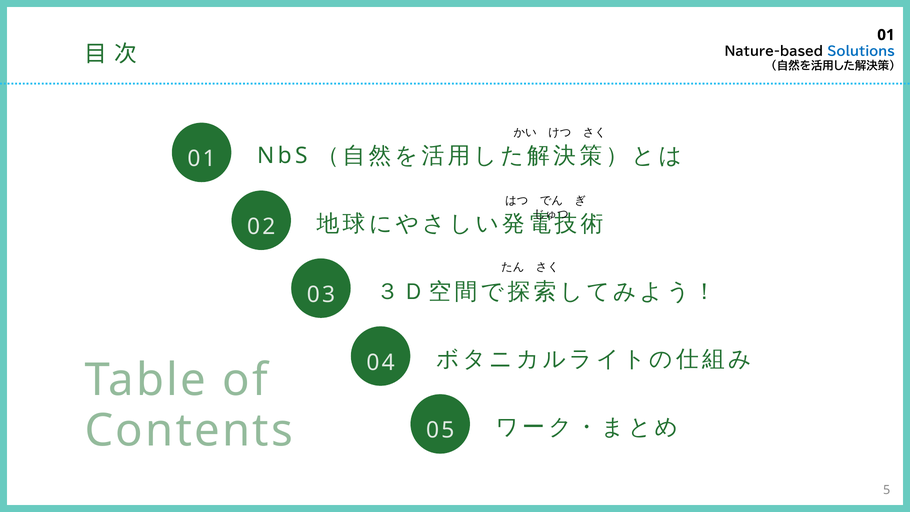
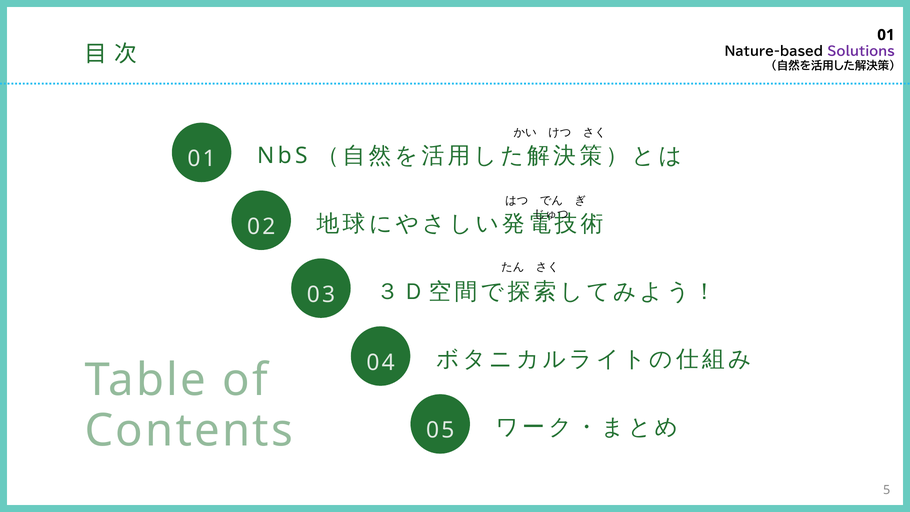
Solutions colour: blue -> purple
